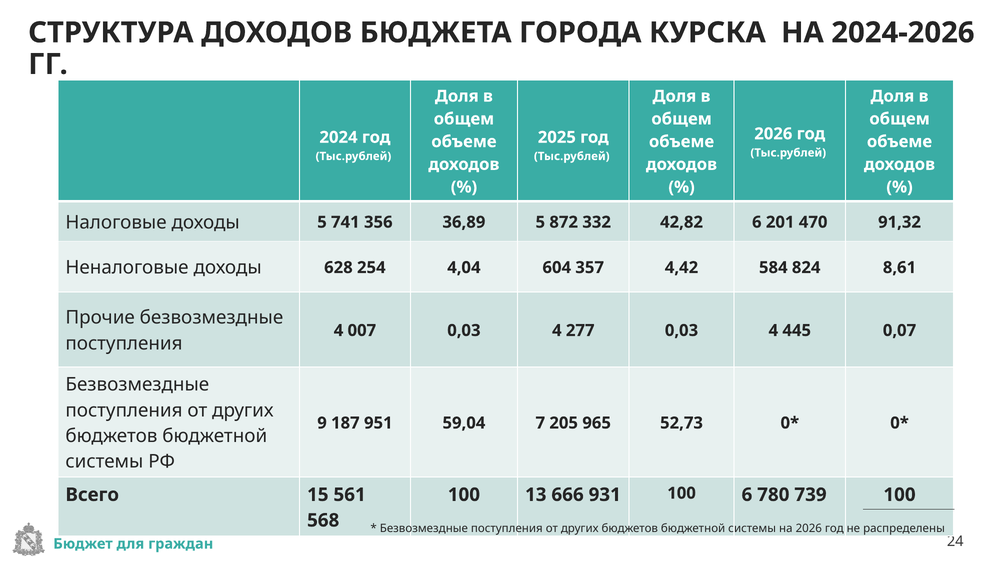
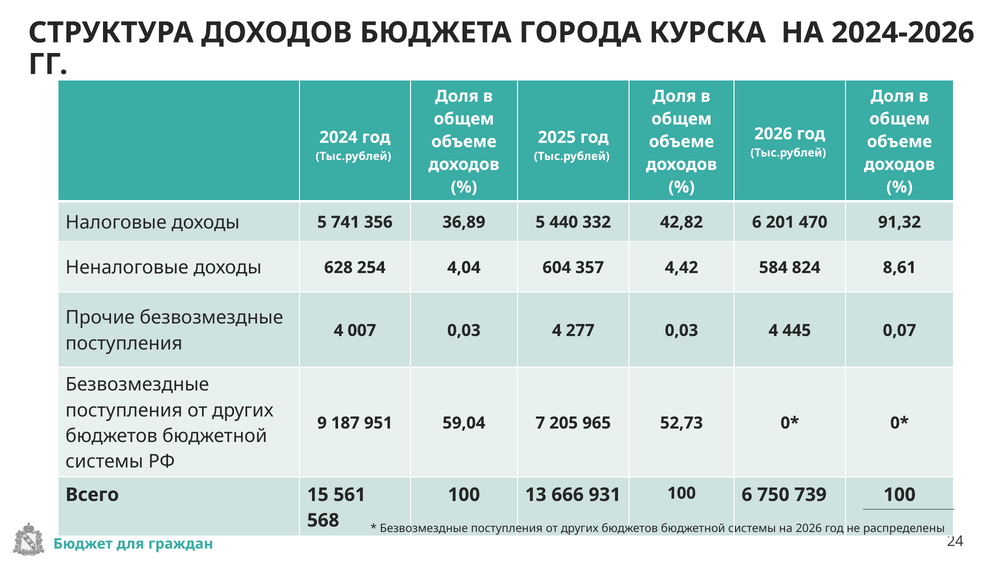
872: 872 -> 440
780: 780 -> 750
